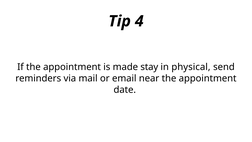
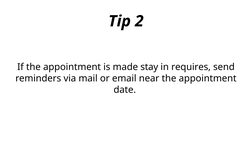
4: 4 -> 2
physical: physical -> requires
